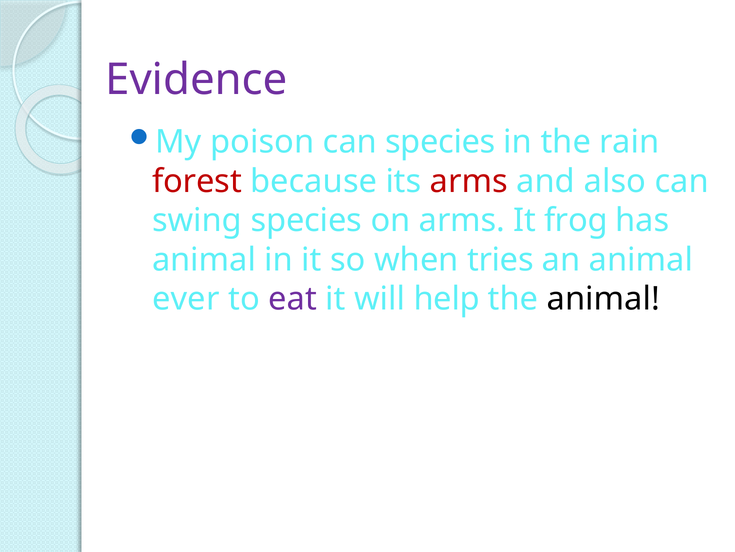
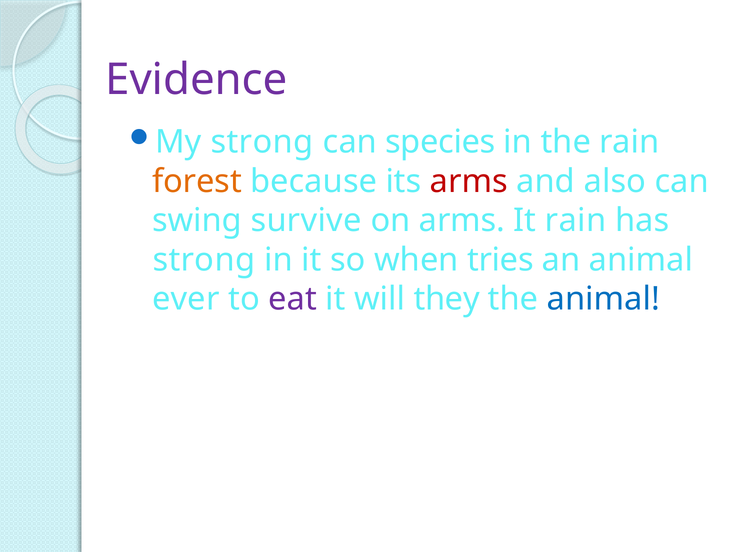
My poison: poison -> strong
forest colour: red -> orange
swing species: species -> survive
It frog: frog -> rain
animal at (204, 260): animal -> strong
help: help -> they
animal at (603, 299) colour: black -> blue
